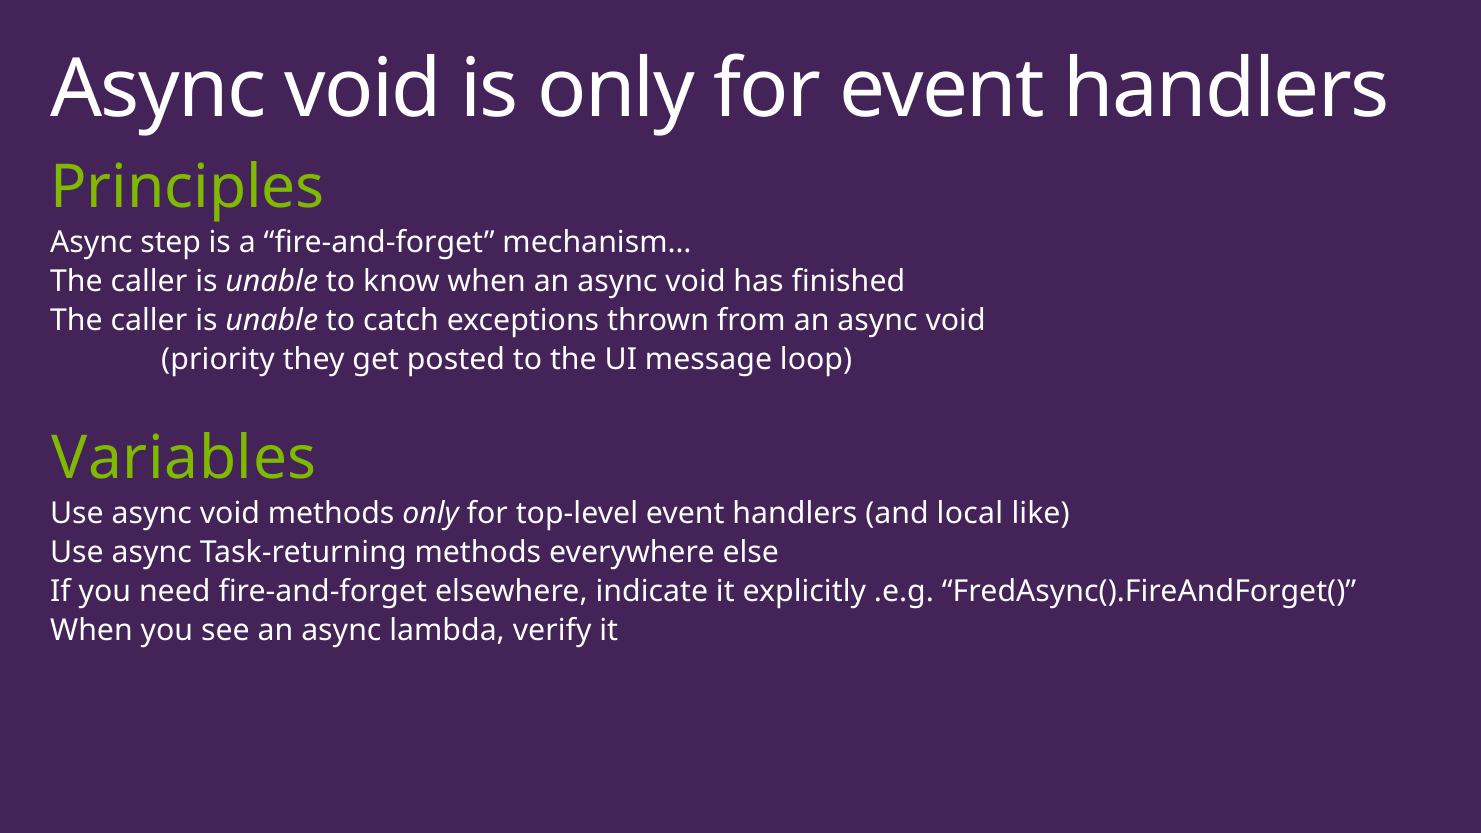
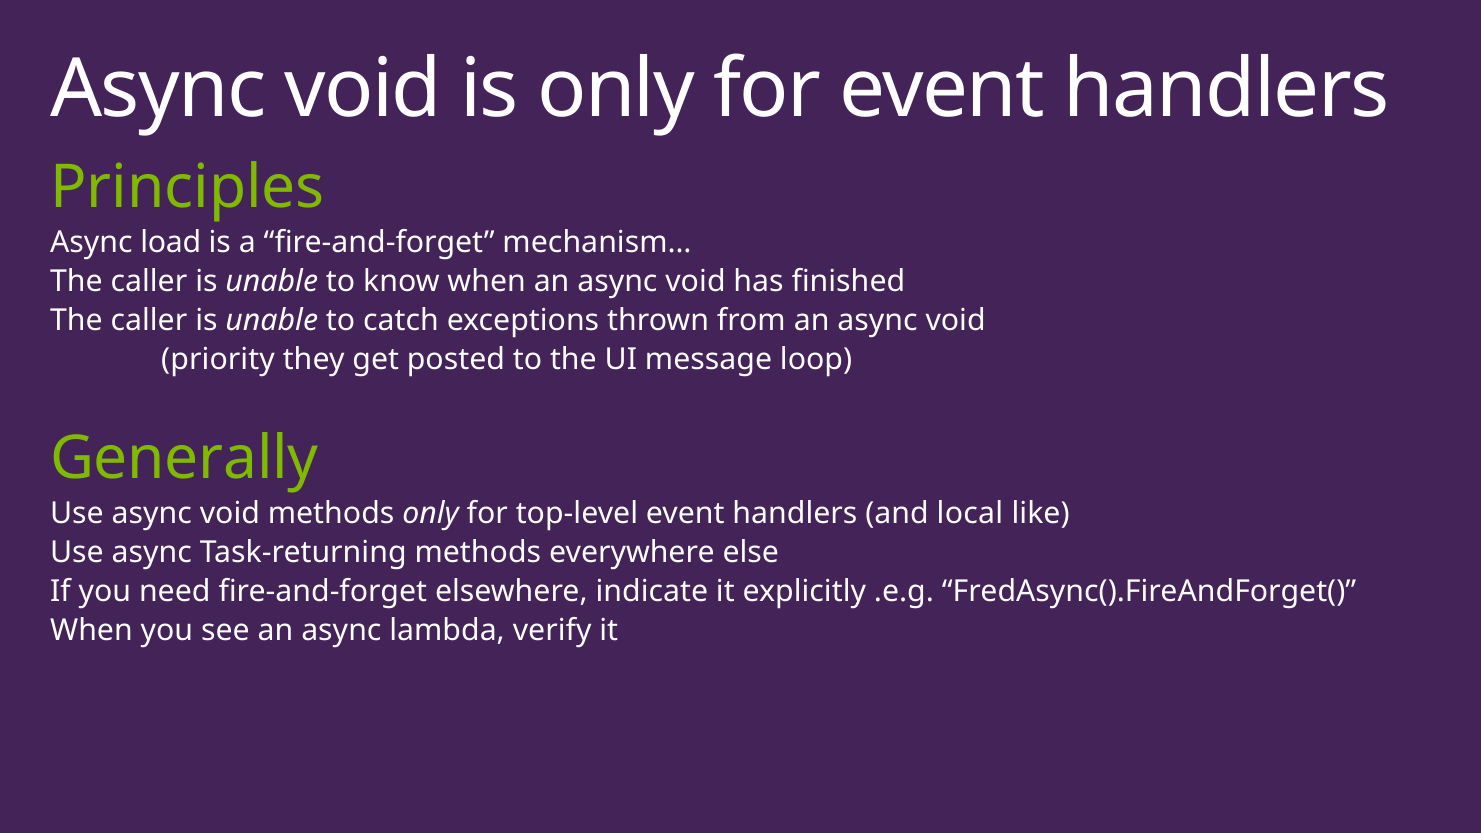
step: step -> load
Variables: Variables -> Generally
